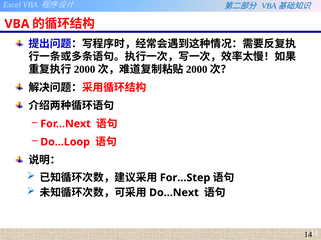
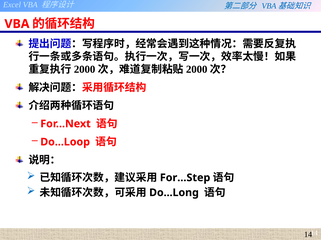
Do...Next: Do...Next -> Do...Long
